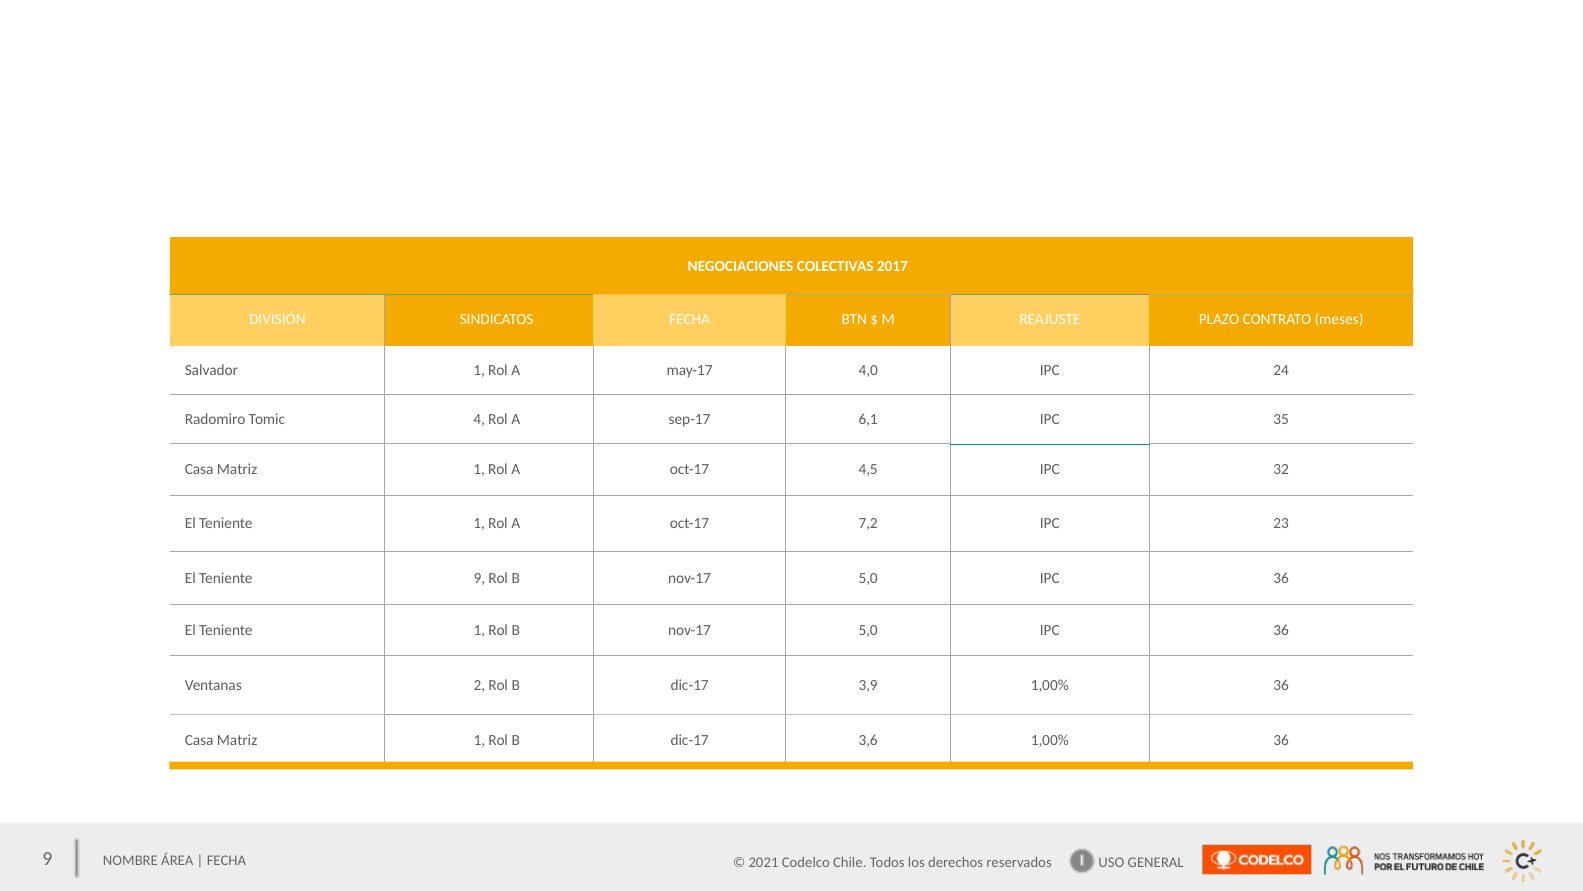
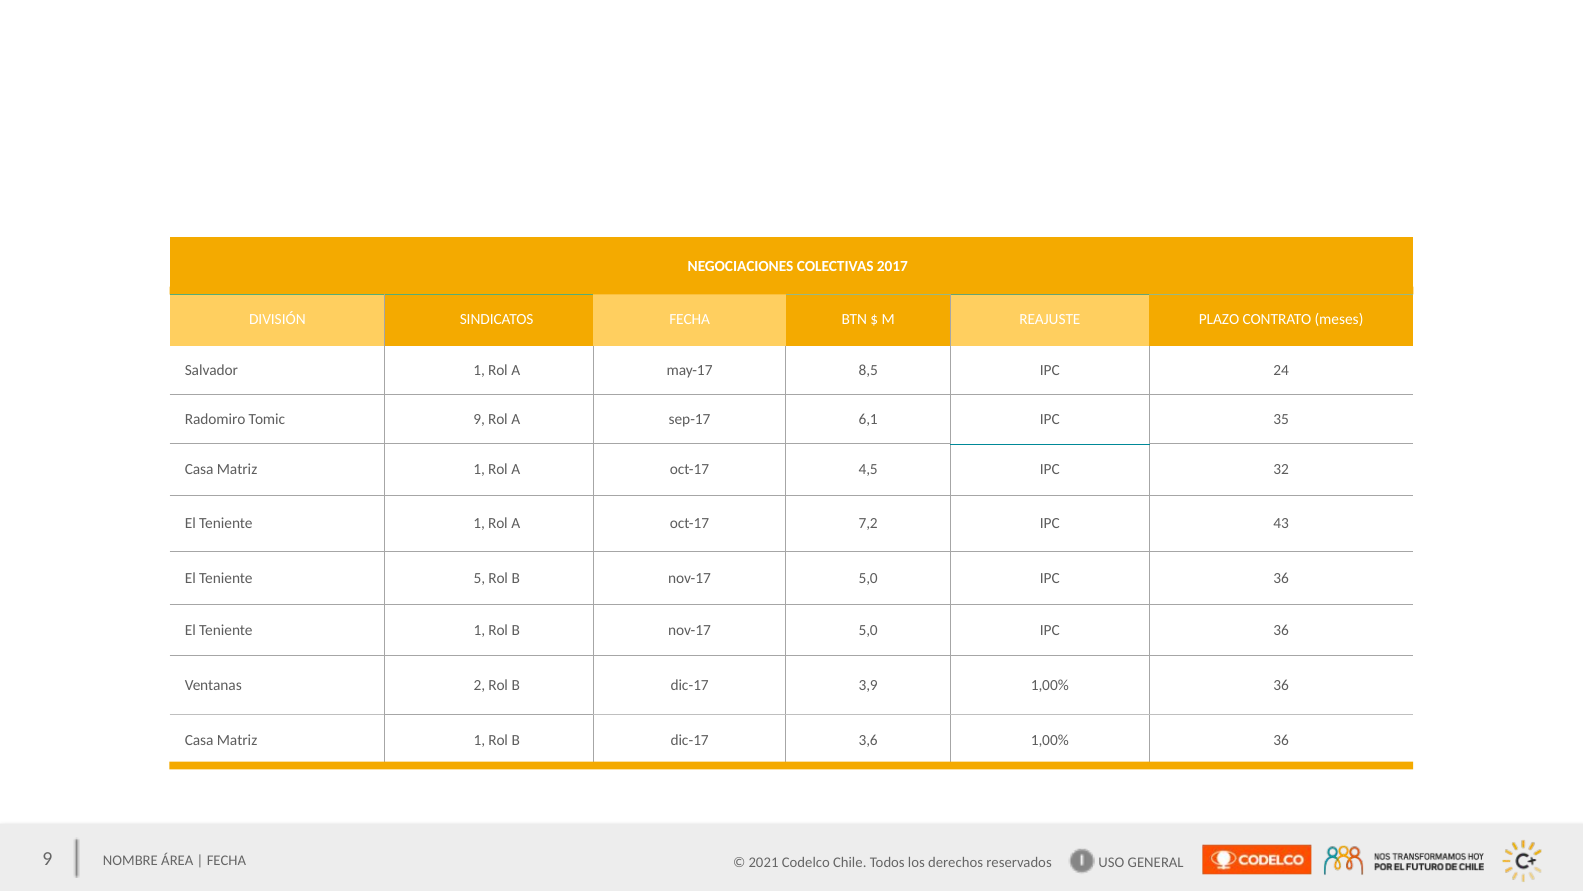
4,0: 4,0 -> 8,5
Tomic 4: 4 -> 9
23: 23 -> 43
Teniente 9: 9 -> 5
